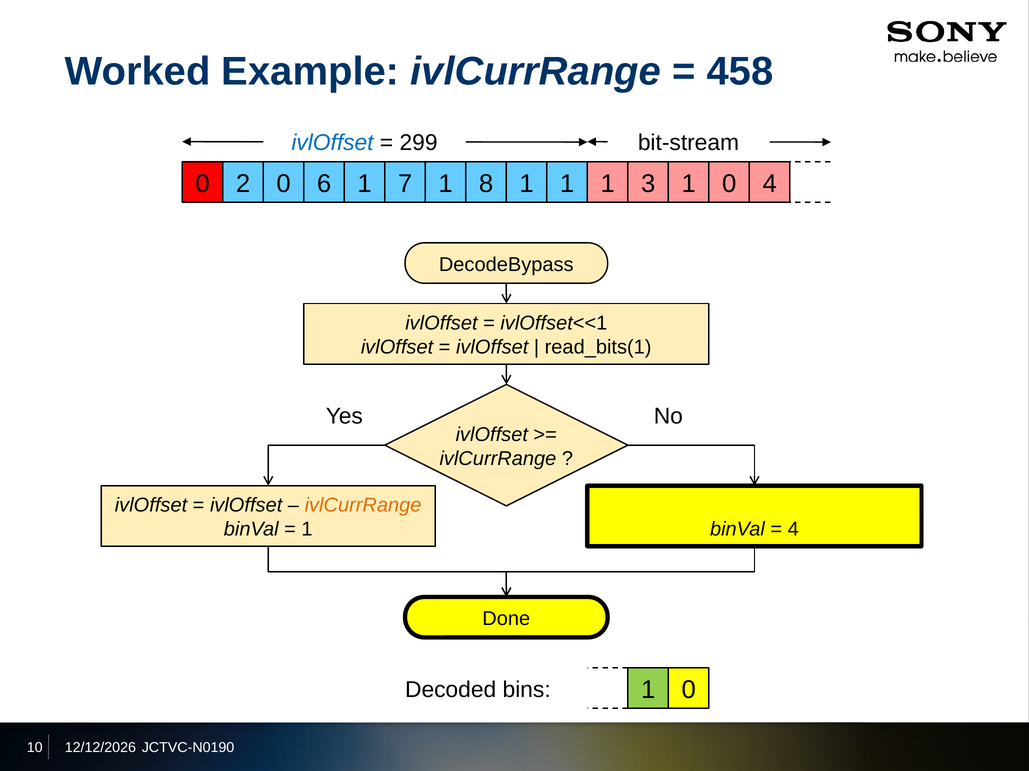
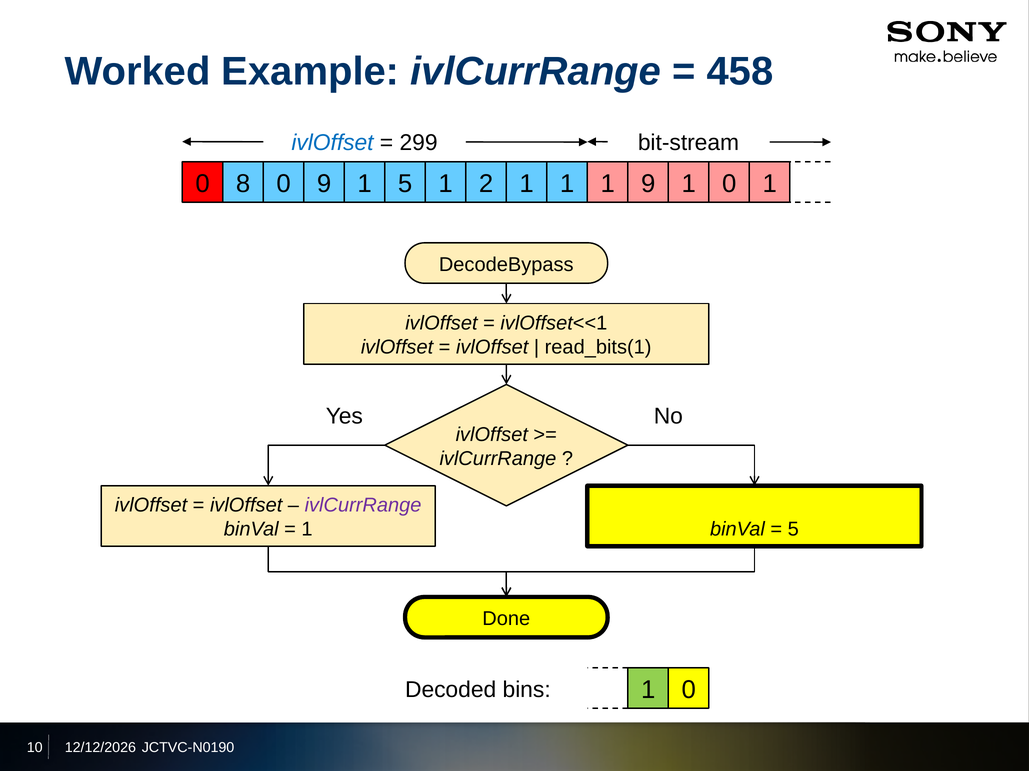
2: 2 -> 8
0 6: 6 -> 9
1 7: 7 -> 5
8: 8 -> 2
1 3: 3 -> 9
0 4: 4 -> 1
ivlCurrRange at (363, 506) colour: orange -> purple
4 at (793, 530): 4 -> 5
